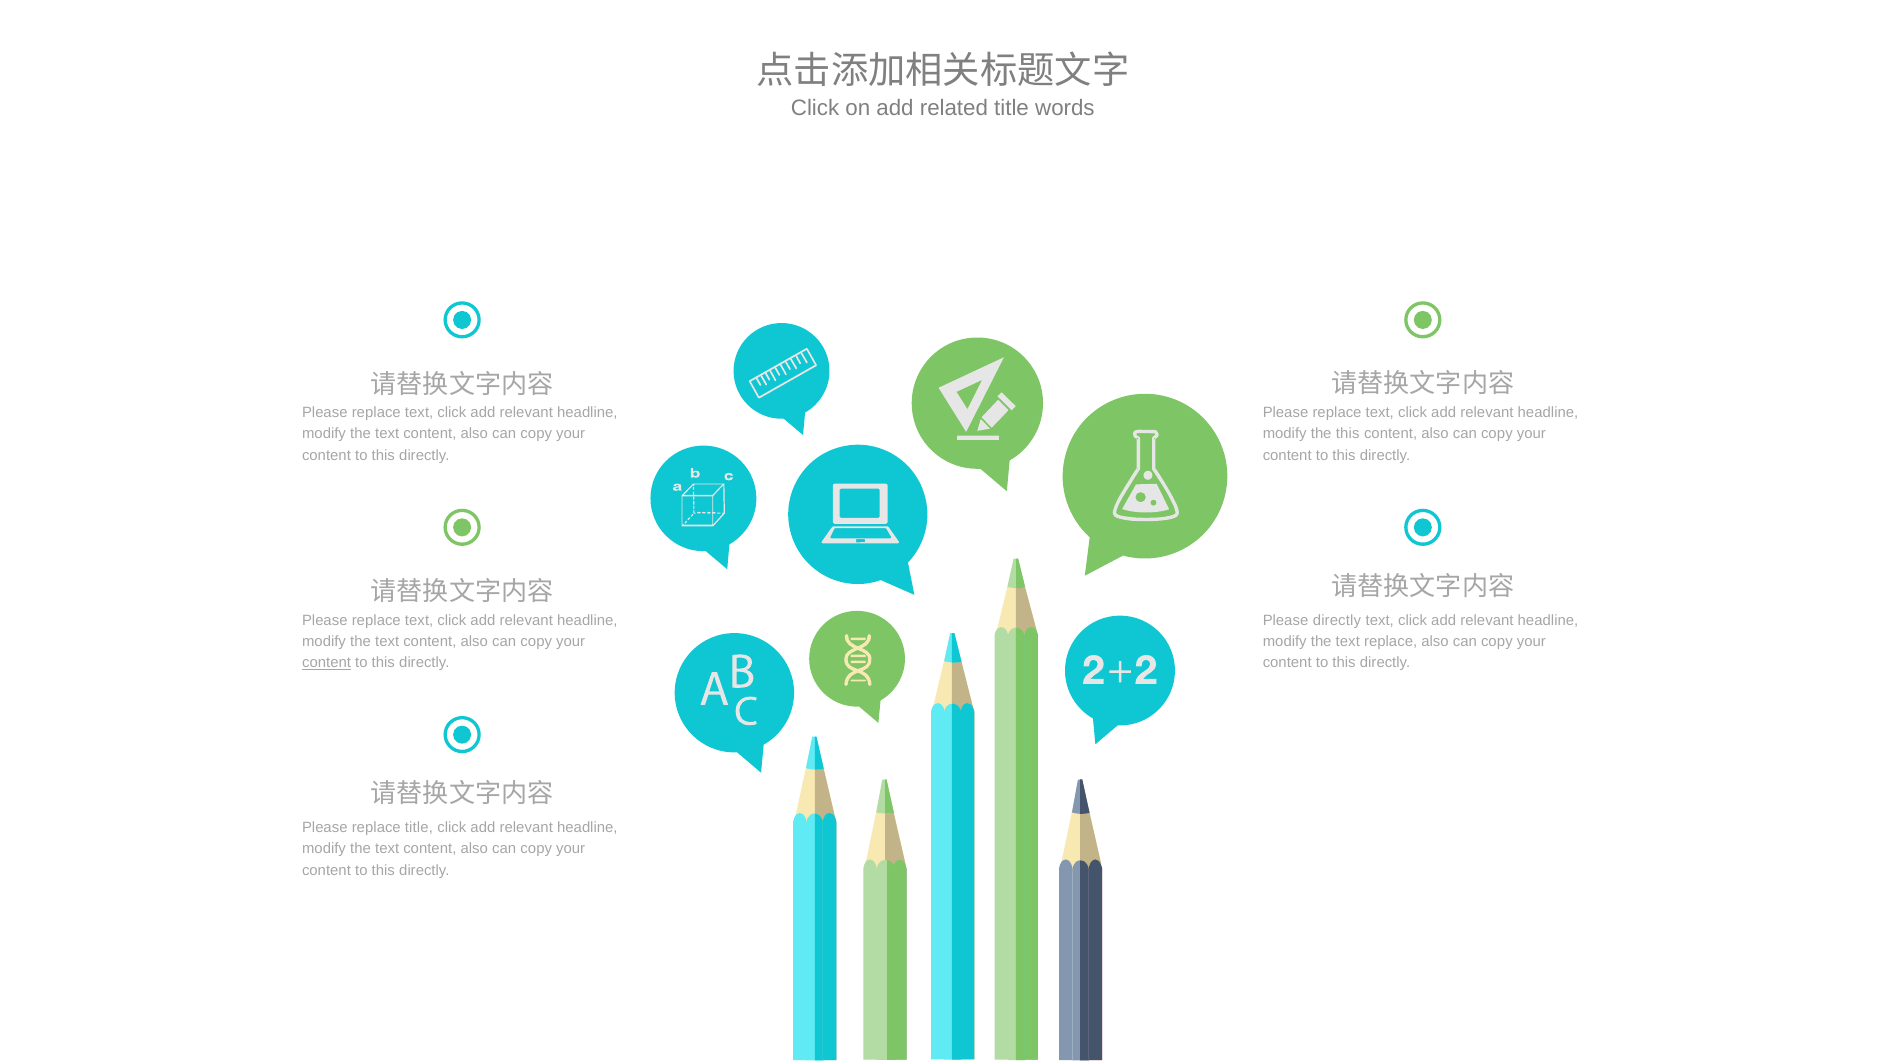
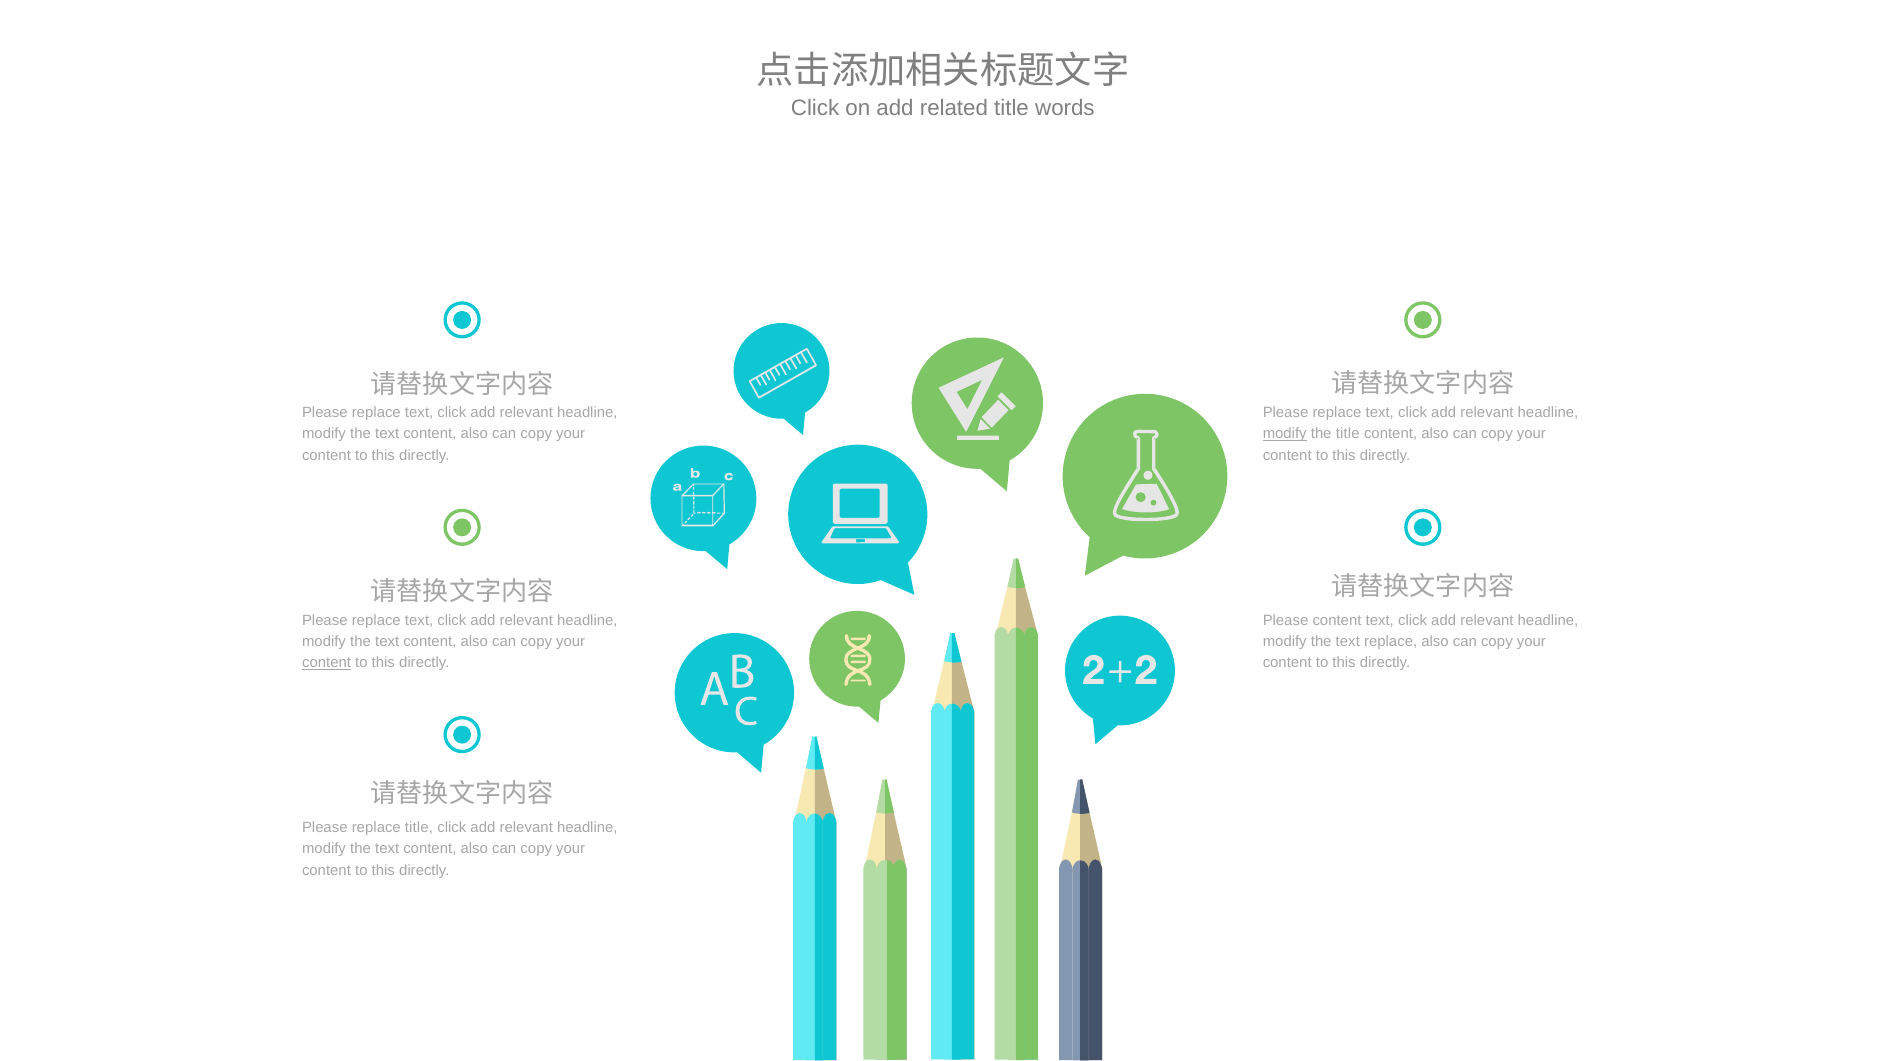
modify at (1285, 434) underline: none -> present
the this: this -> title
Please directly: directly -> content
